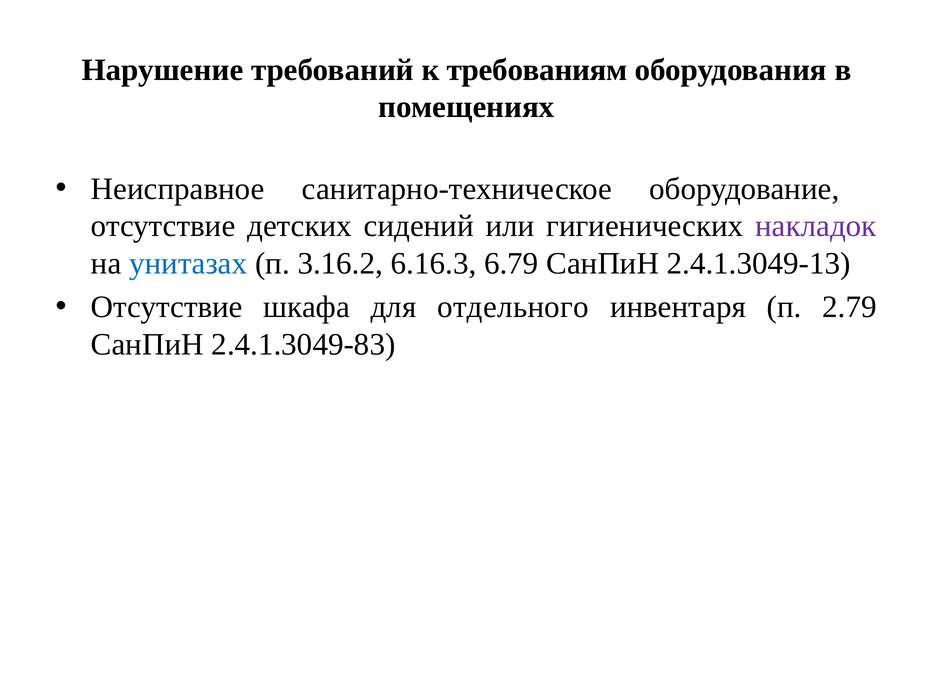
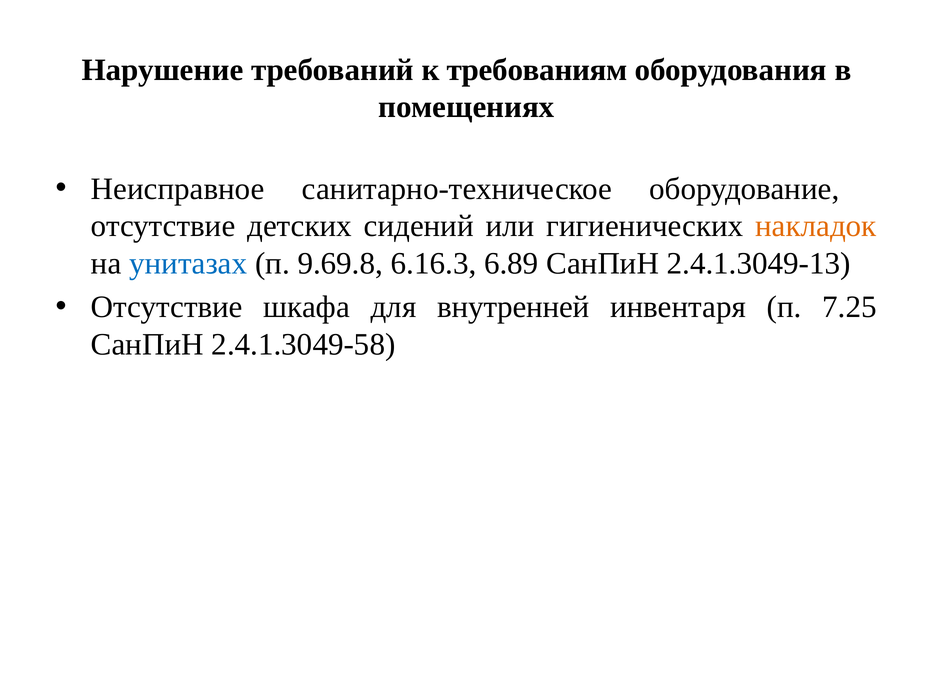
накладок colour: purple -> orange
3.16.2: 3.16.2 -> 9.69.8
6.79: 6.79 -> 6.89
отдельного: отдельного -> внутренней
2.79: 2.79 -> 7.25
2.4.1.3049-83: 2.4.1.3049-83 -> 2.4.1.3049-58
